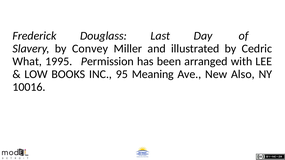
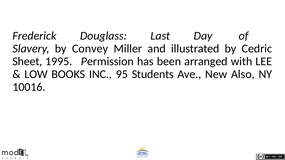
What: What -> Sheet
Meaning: Meaning -> Students
